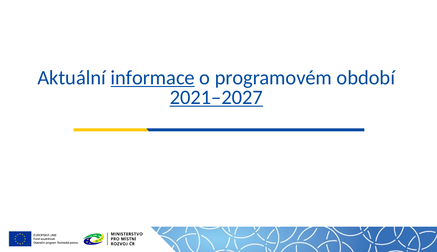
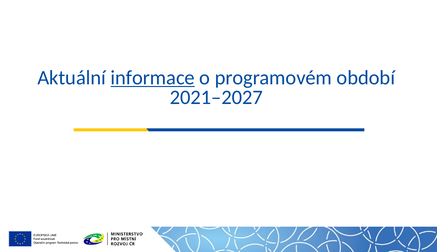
2021–2027 underline: present -> none
